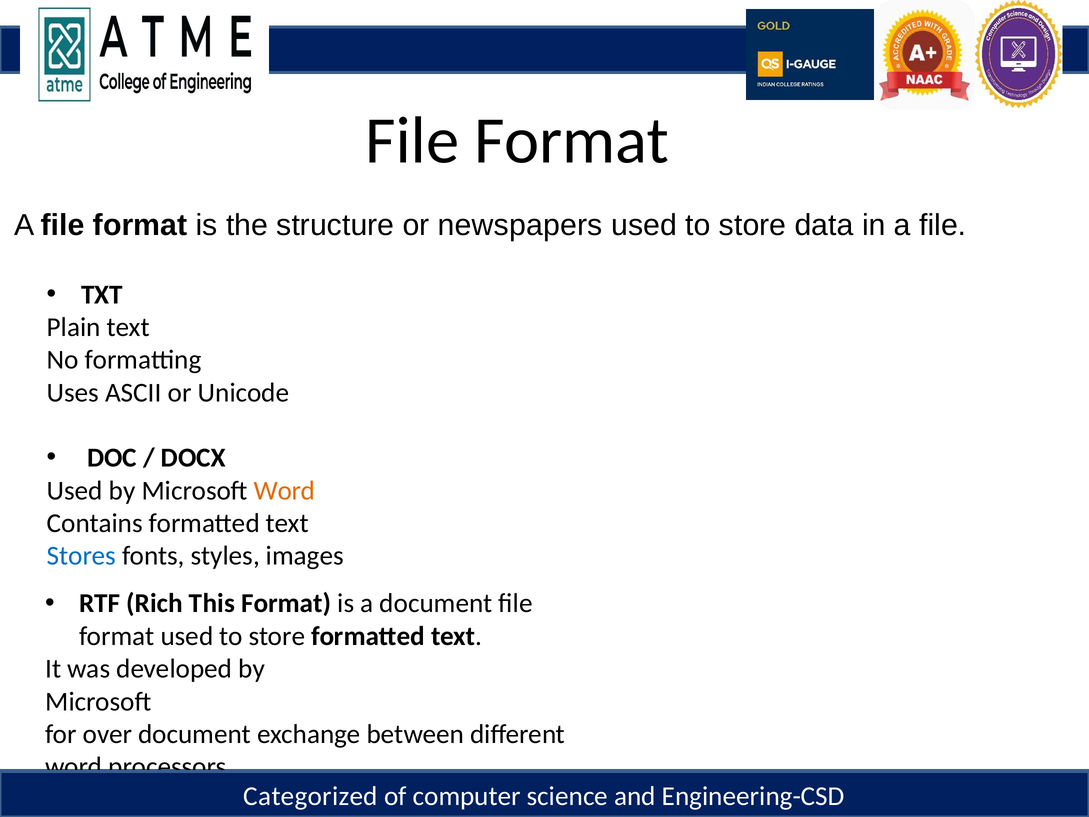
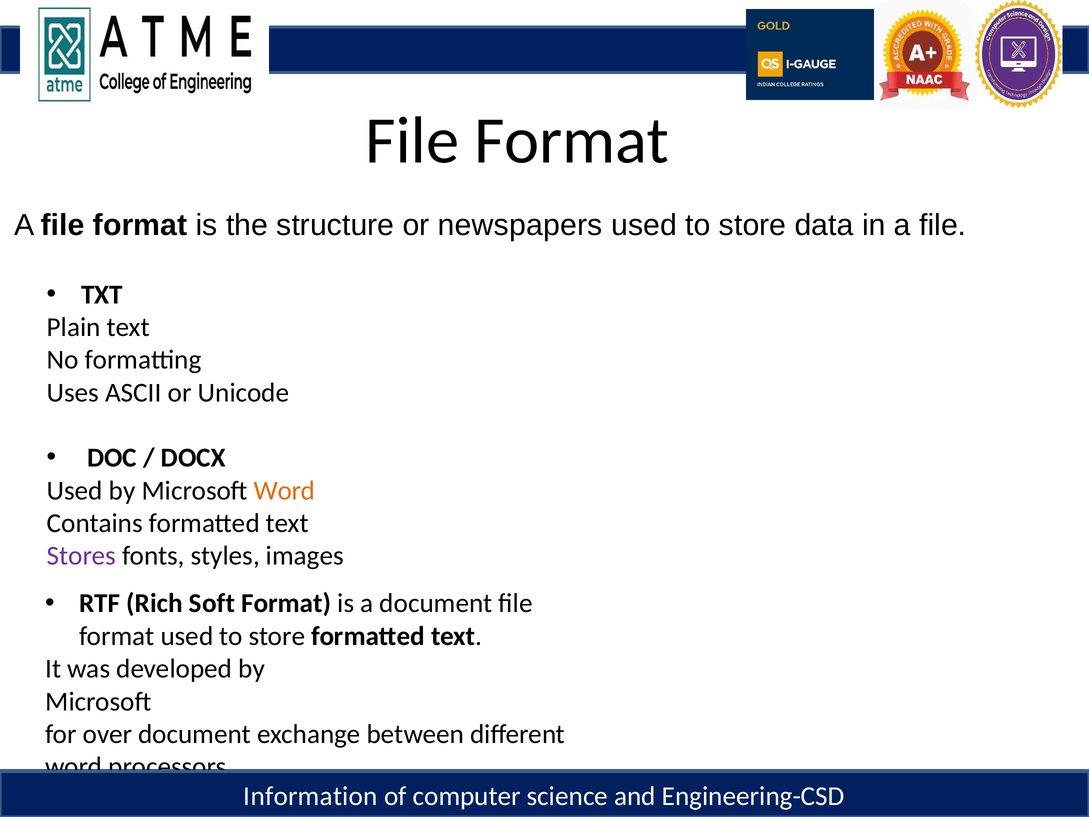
Stores colour: blue -> purple
This: This -> Soft
Categorized: Categorized -> Information
